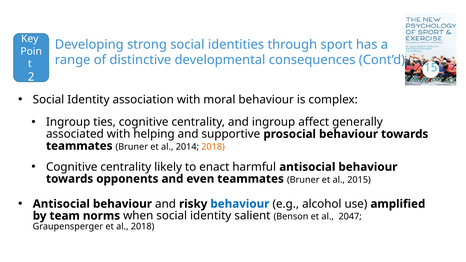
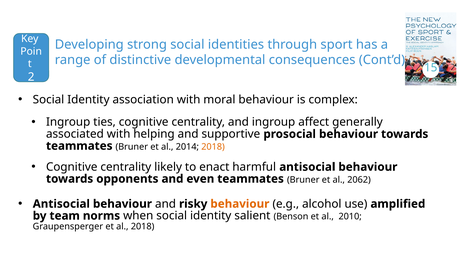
2015: 2015 -> 2062
behaviour at (240, 204) colour: blue -> orange
2047: 2047 -> 2010
